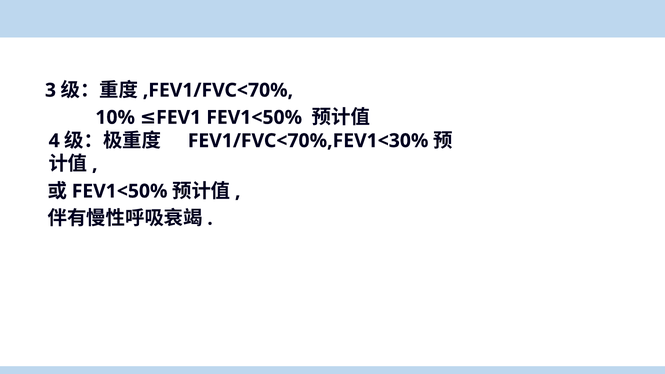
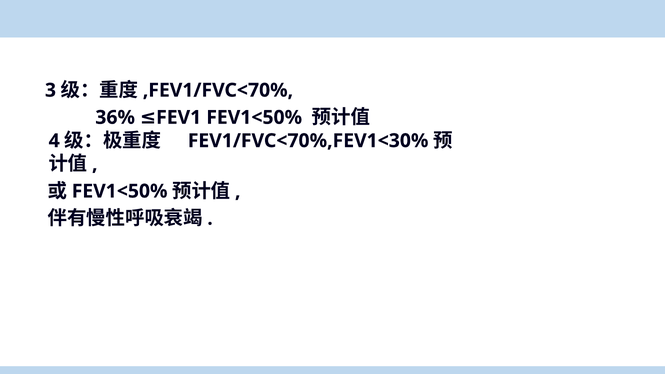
10%: 10% -> 36%
